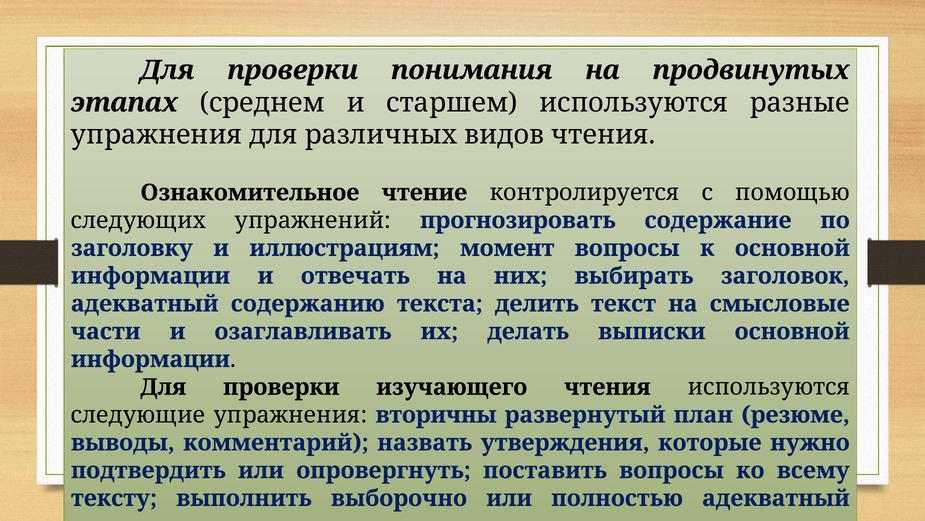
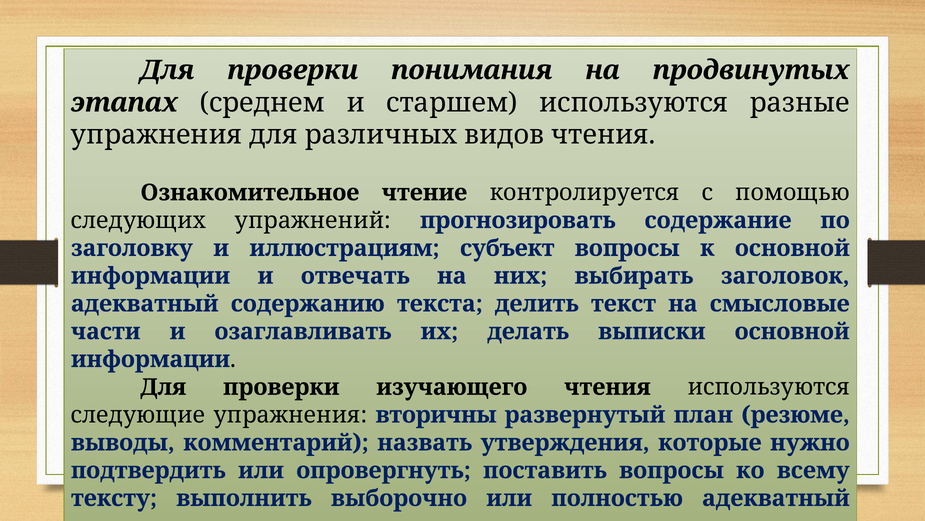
момент: момент -> субъект
